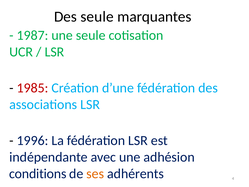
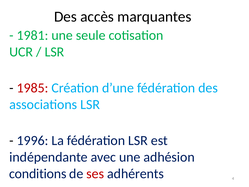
Des seule: seule -> accès
1987: 1987 -> 1981
ses colour: orange -> red
